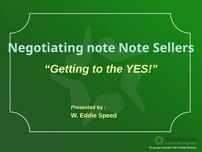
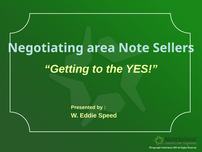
Negotiating note: note -> area
